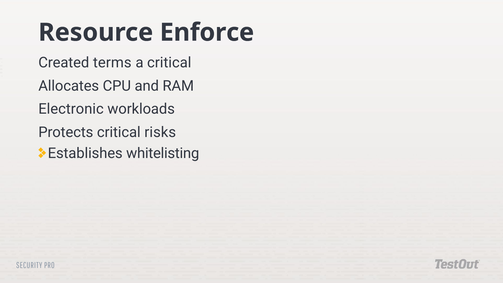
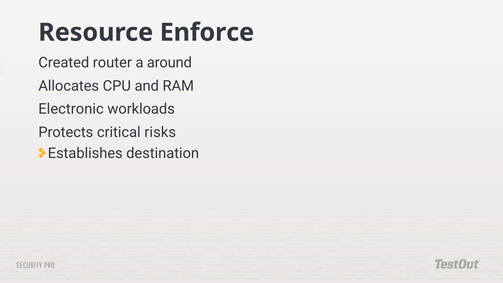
terms: terms -> router
a critical: critical -> around
whitelisting: whitelisting -> destination
